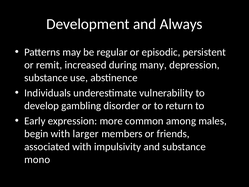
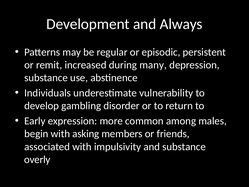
larger: larger -> asking
mono: mono -> overly
